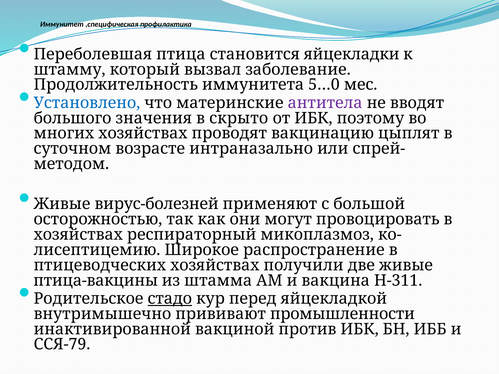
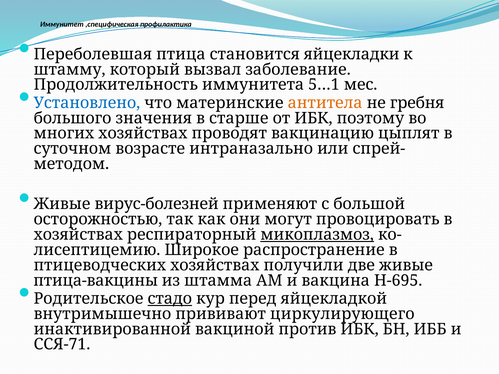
5…0: 5…0 -> 5…1
антитела colour: purple -> orange
вводят: вводят -> гребня
скрыто: скрыто -> старше
микоплазмоз underline: none -> present
Н-311: Н-311 -> Н-695
промышленности: промышленности -> циркулирующего
ССЯ-79: ССЯ-79 -> ССЯ-71
